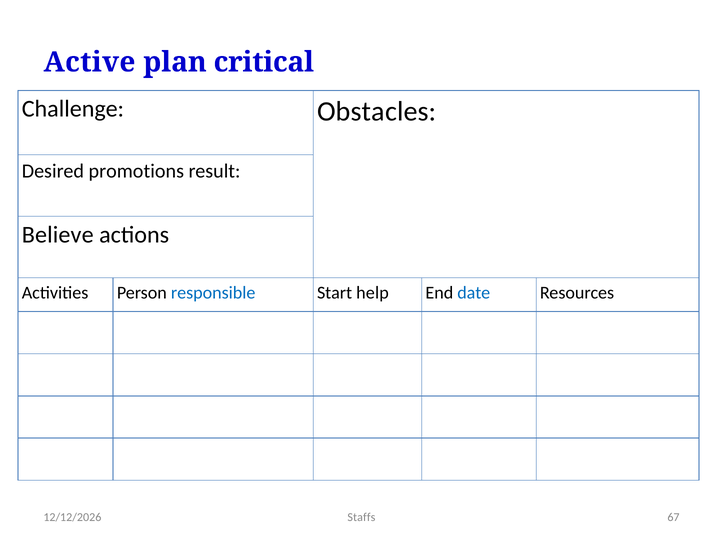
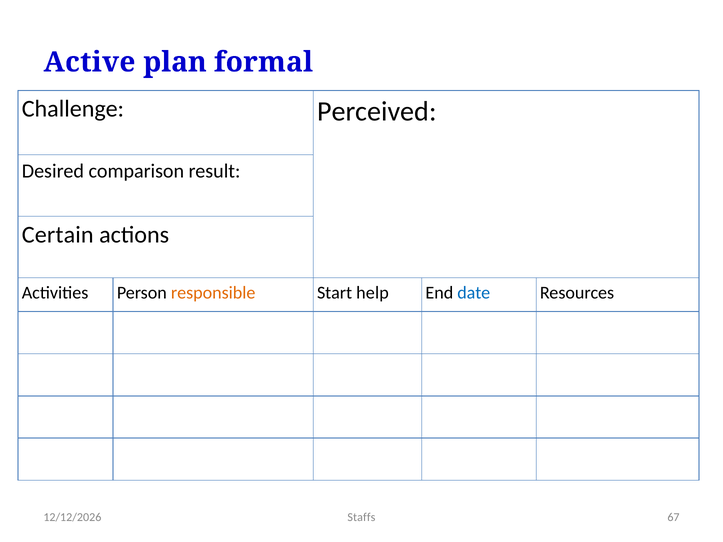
critical: critical -> formal
Obstacles: Obstacles -> Perceived
promotions: promotions -> comparison
Believe: Believe -> Certain
responsible colour: blue -> orange
